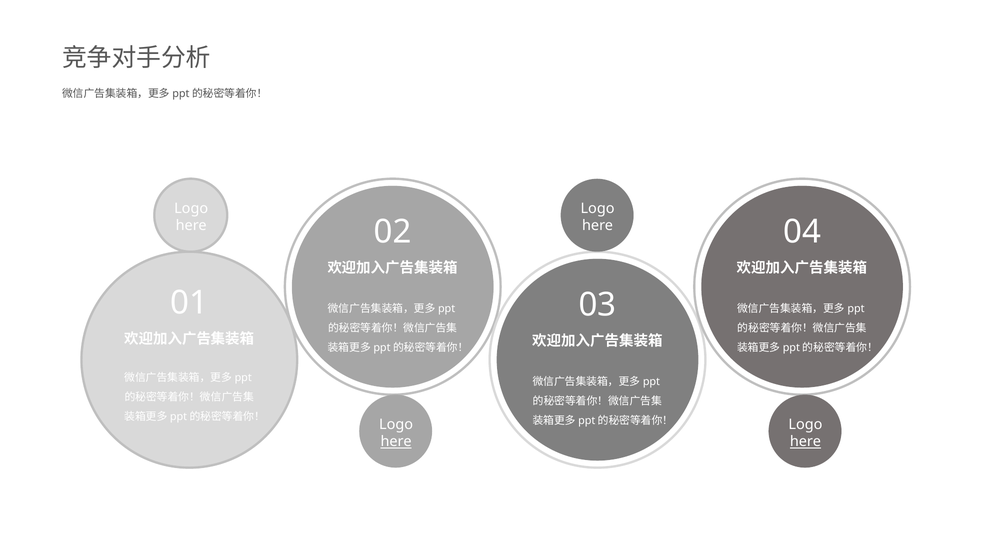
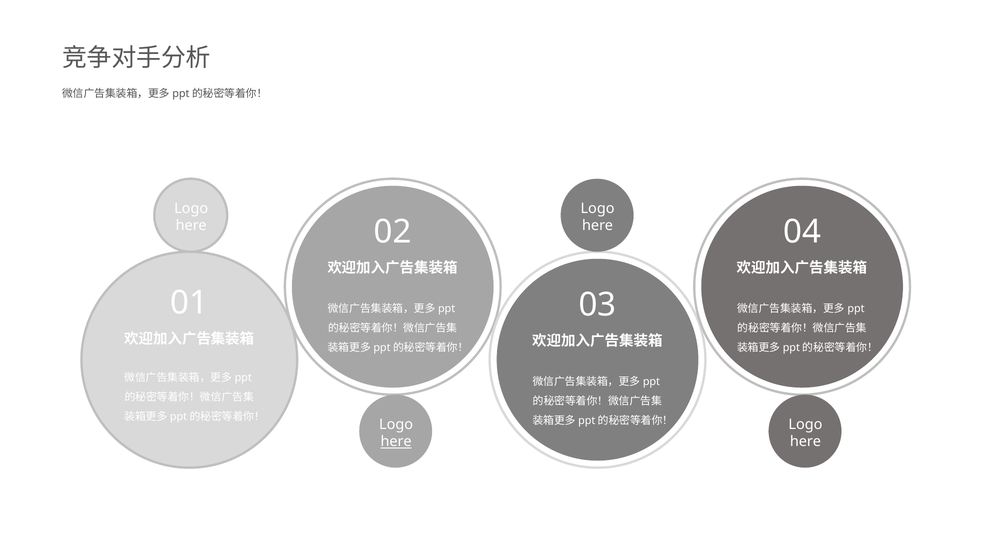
here at (805, 441) underline: present -> none
